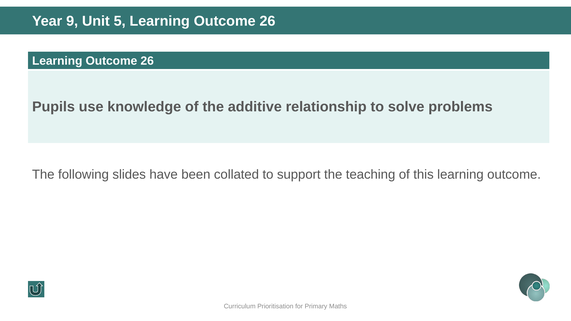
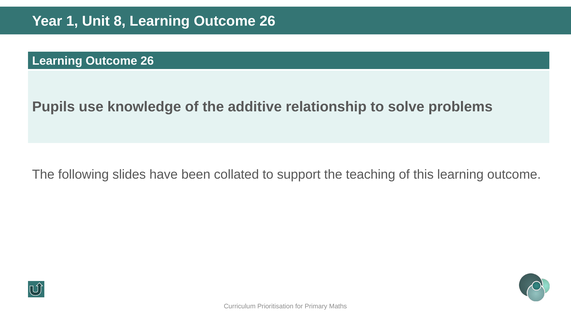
9: 9 -> 1
5: 5 -> 8
